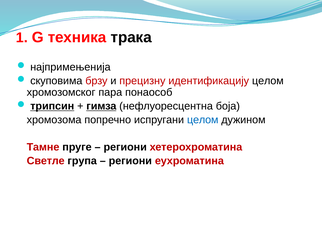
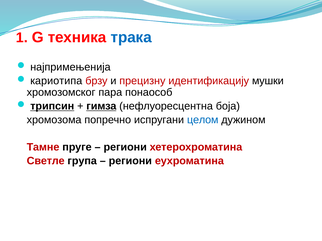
трака colour: black -> blue
скуповима: скуповима -> кариотипа
идентификацију целом: целом -> мушки
